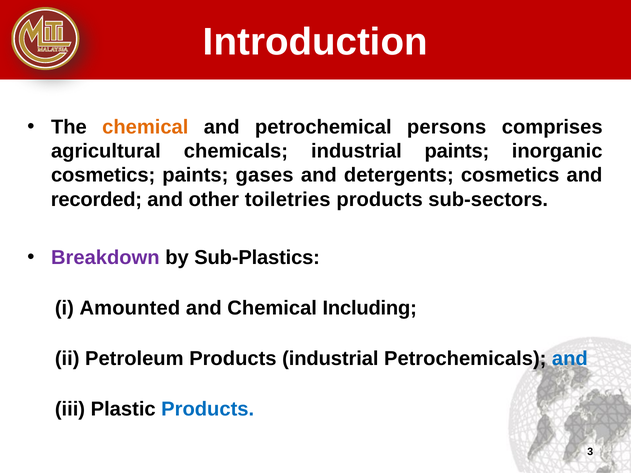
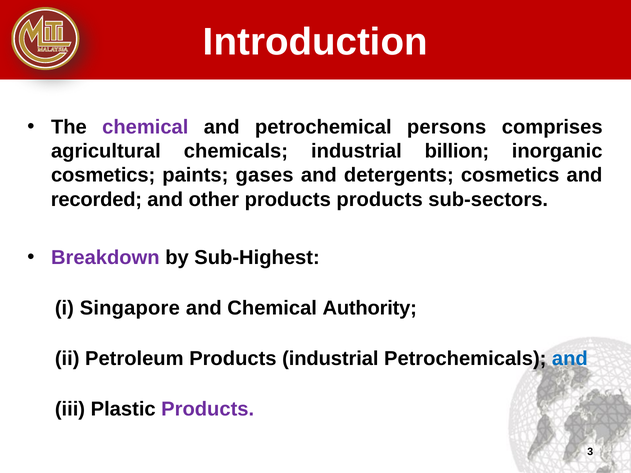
chemical at (145, 127) colour: orange -> purple
industrial paints: paints -> billion
other toiletries: toiletries -> products
Sub-Plastics: Sub-Plastics -> Sub-Highest
Amounted: Amounted -> Singapore
Including: Including -> Authority
Products at (208, 409) colour: blue -> purple
